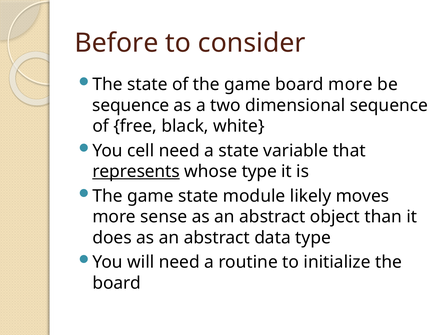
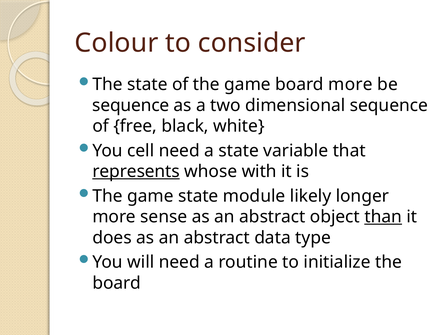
Before: Before -> Colour
whose type: type -> with
moves: moves -> longer
than underline: none -> present
